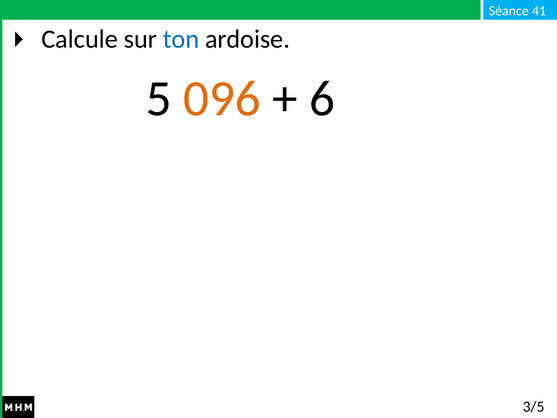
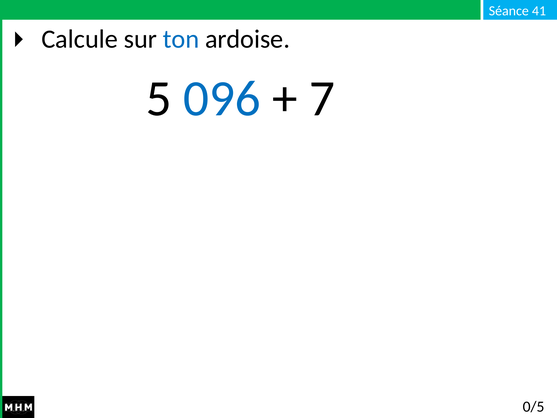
096 colour: orange -> blue
6: 6 -> 7
3/5: 3/5 -> 0/5
